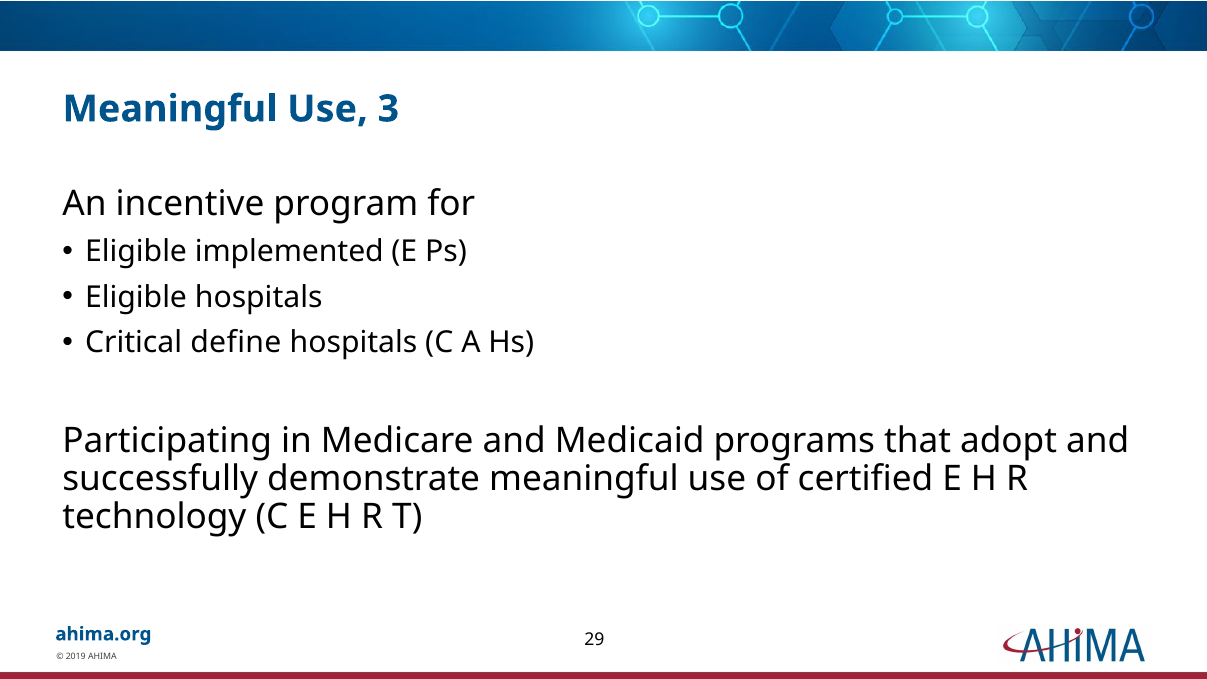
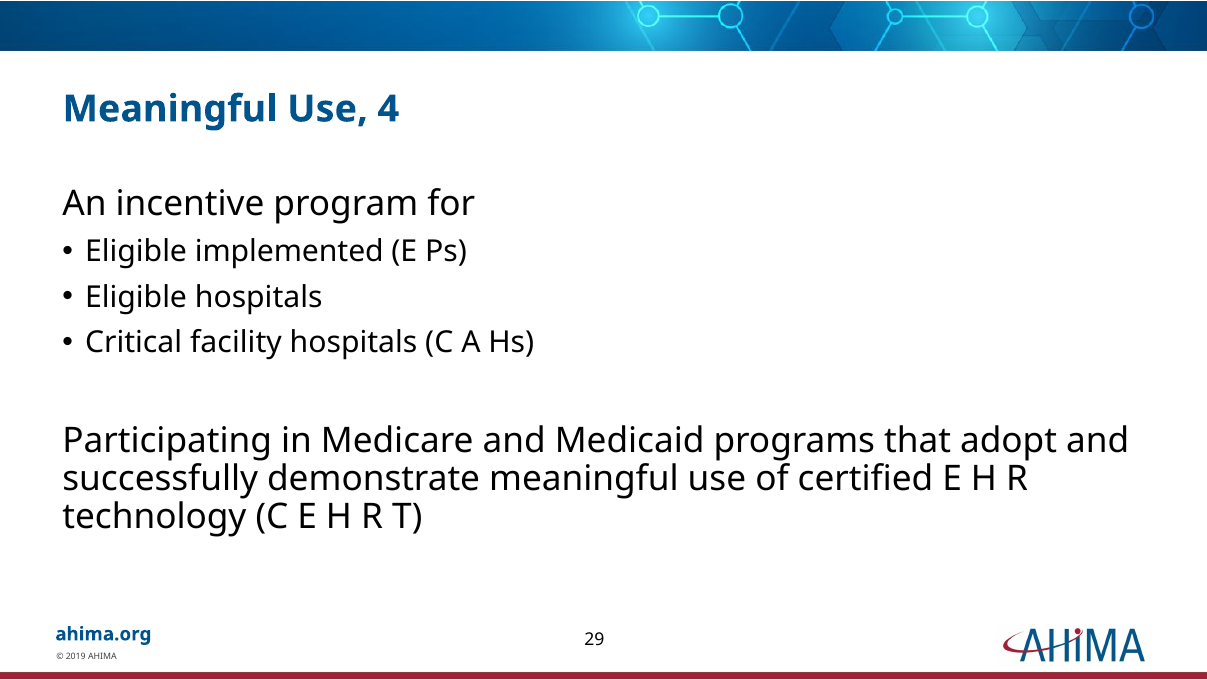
3: 3 -> 4
define: define -> facility
